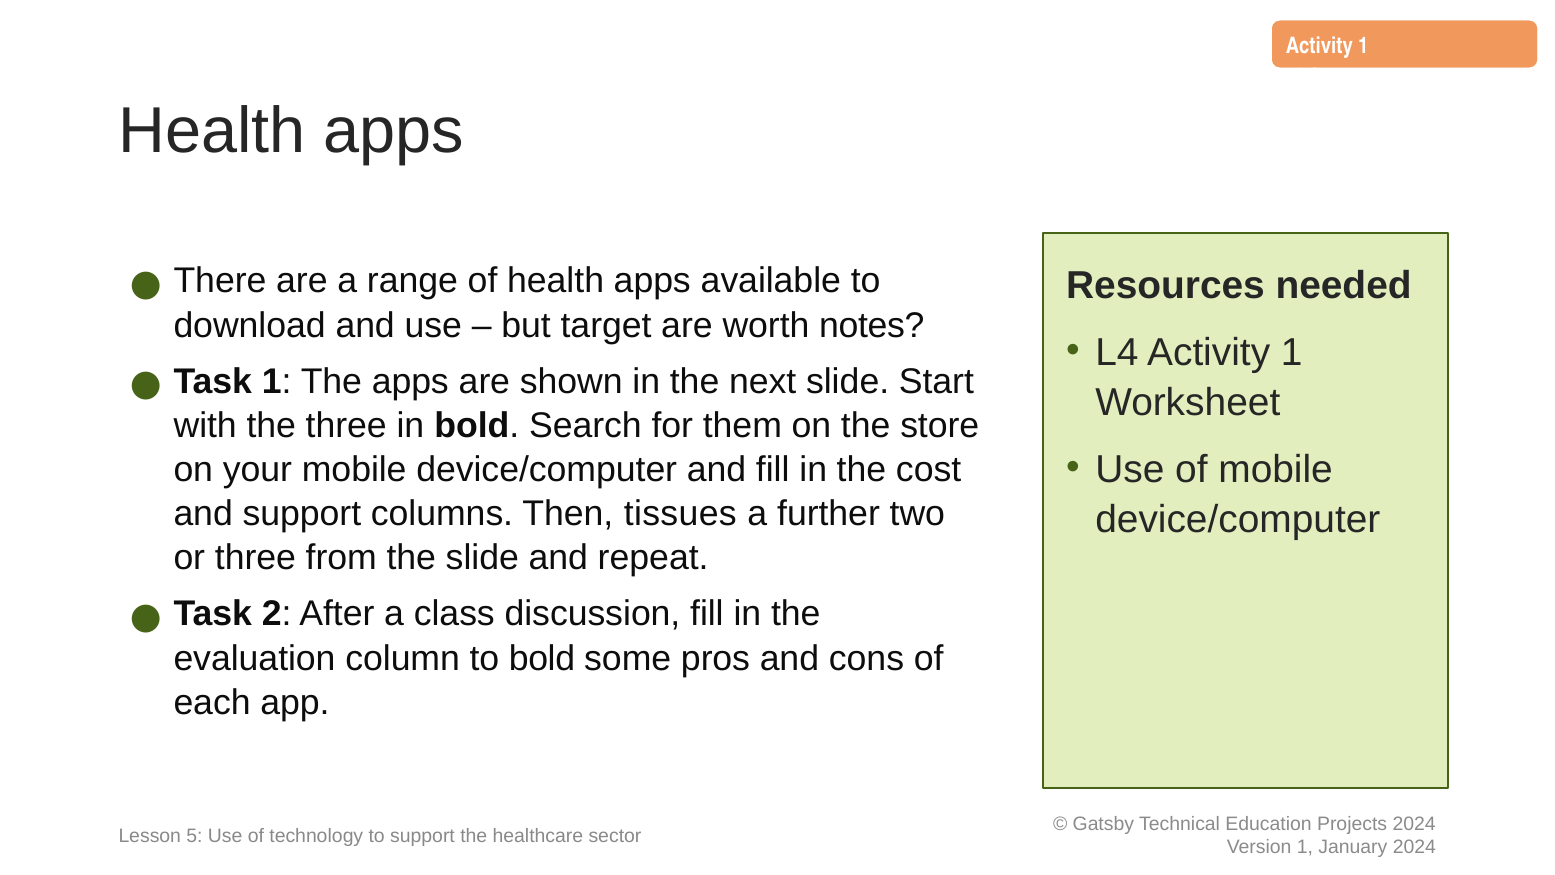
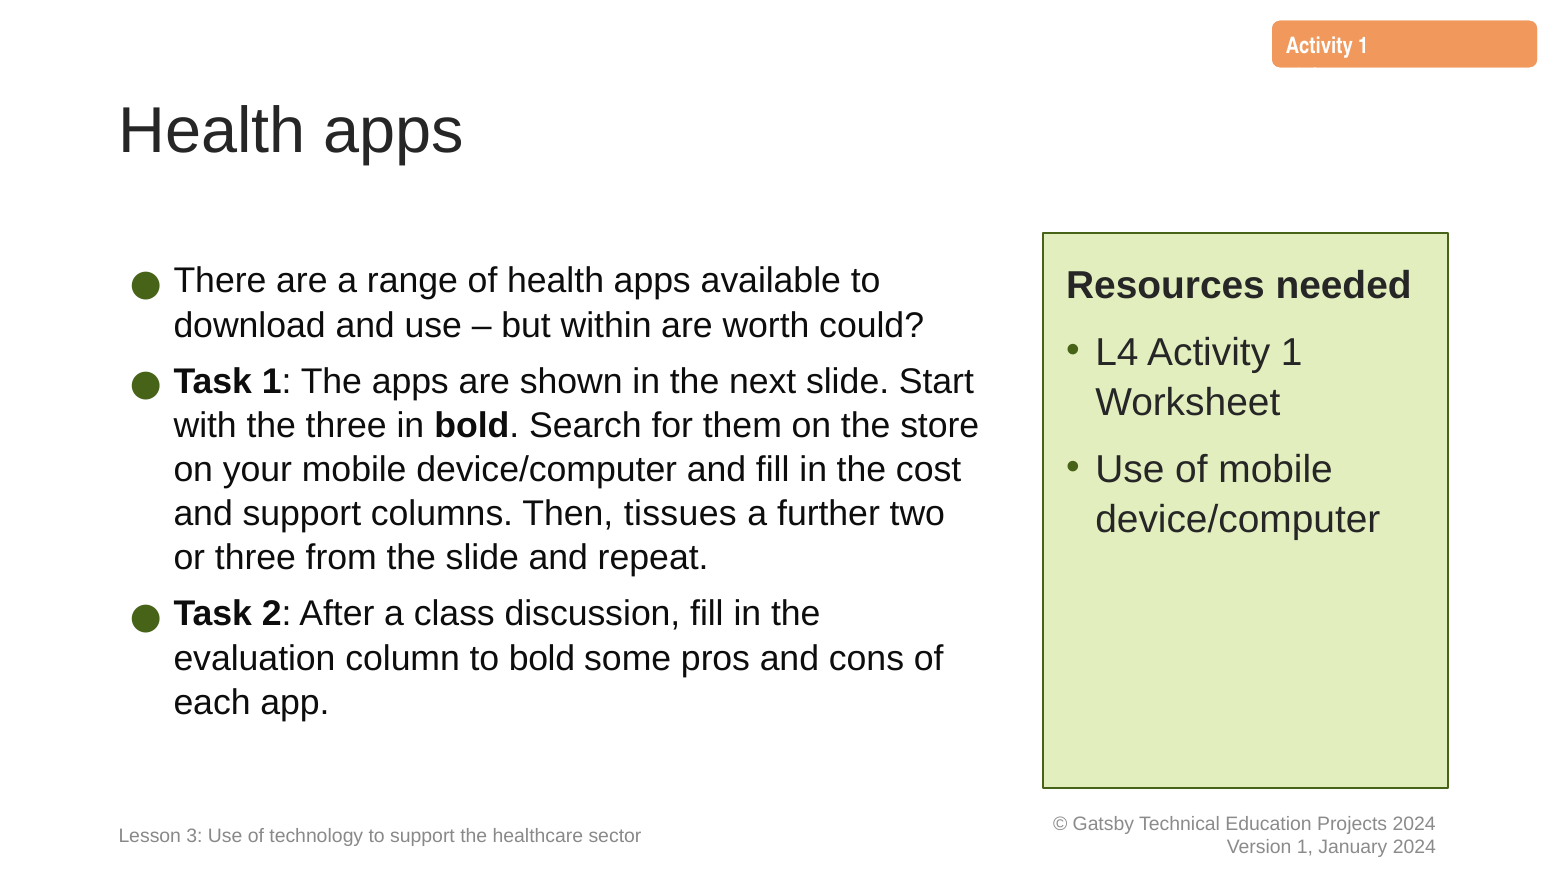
target: target -> within
notes: notes -> could
5: 5 -> 3
